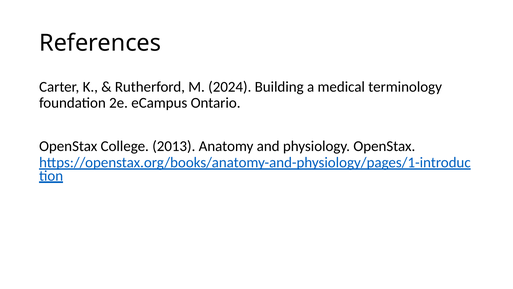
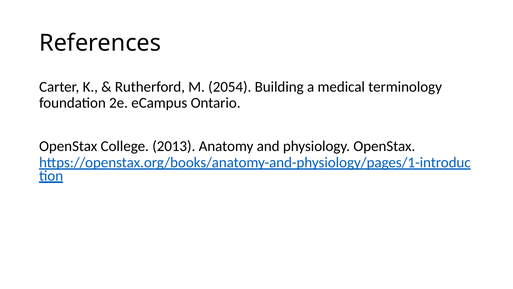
2024: 2024 -> 2054
